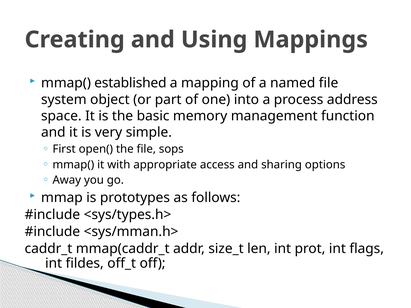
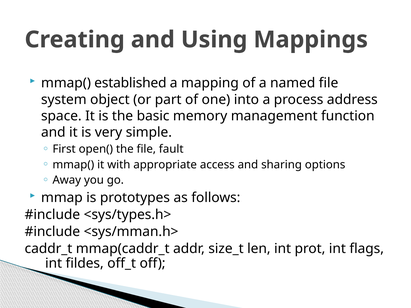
sops: sops -> fault
